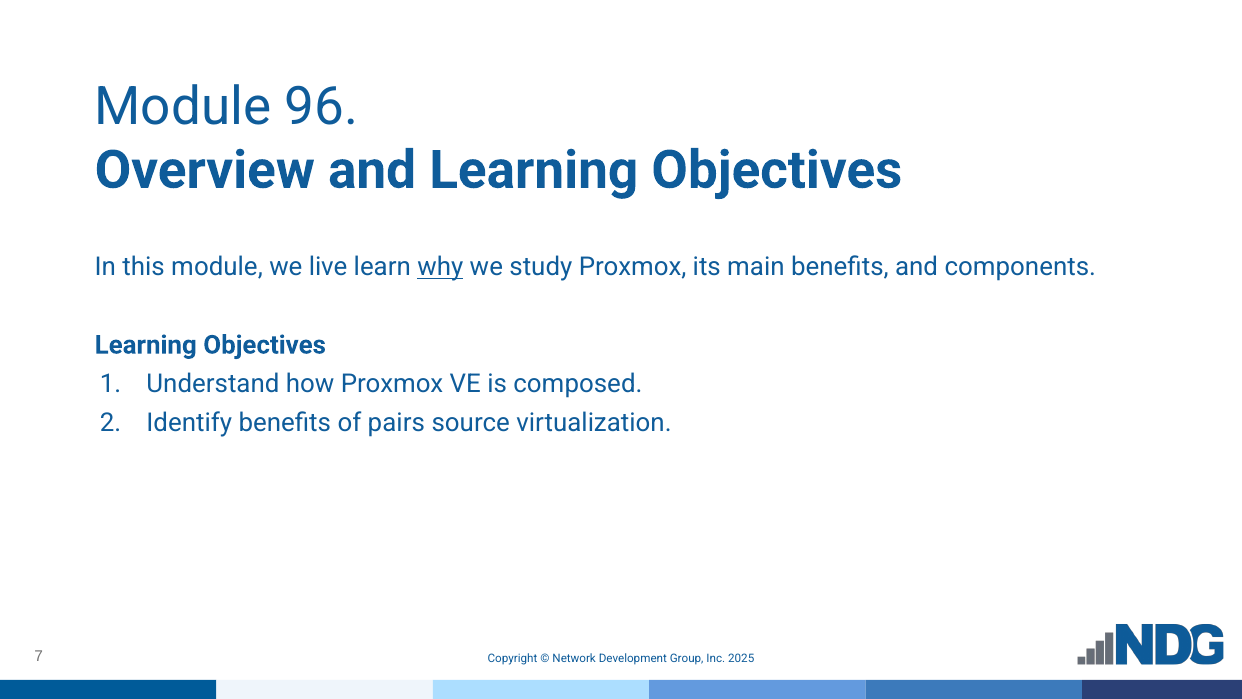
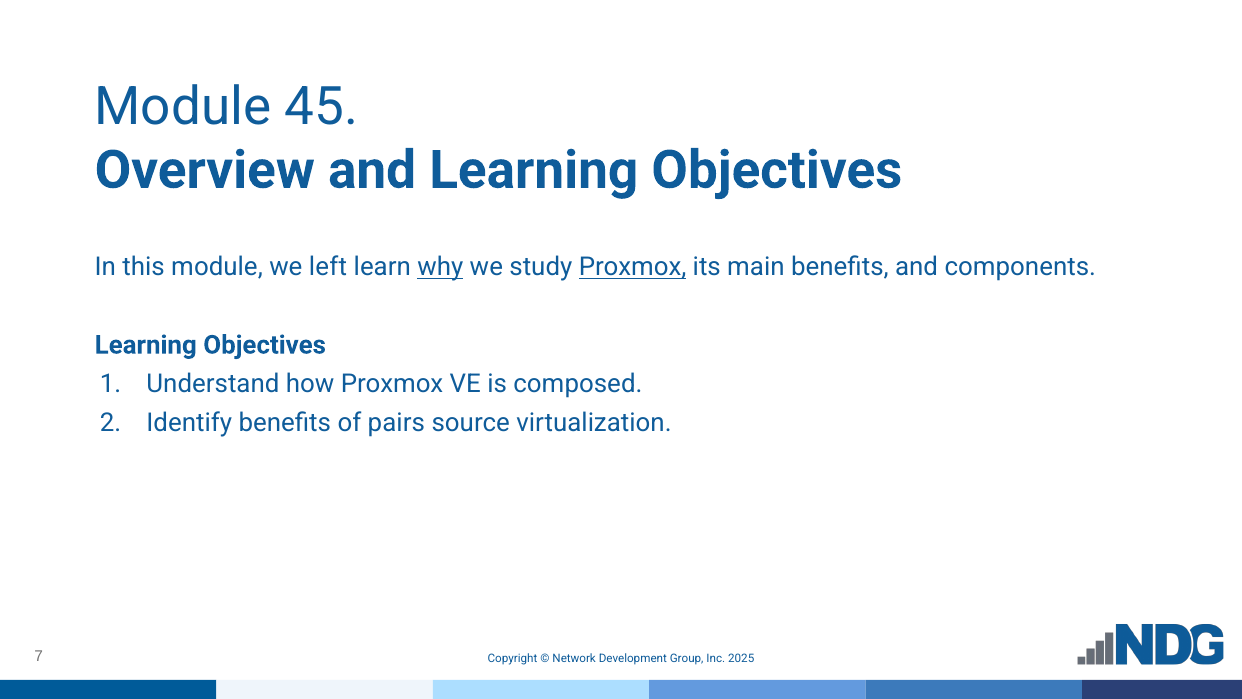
96: 96 -> 45
live: live -> left
Proxmox at (633, 267) underline: none -> present
